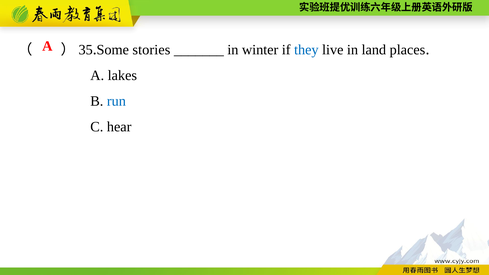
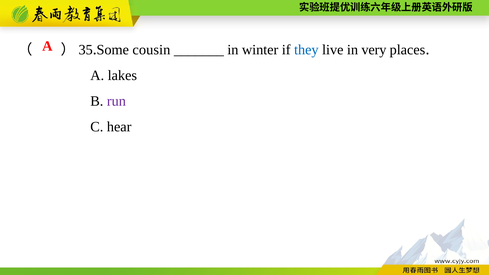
stories: stories -> cousin
land: land -> very
run colour: blue -> purple
